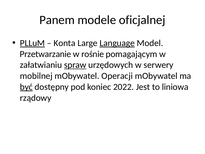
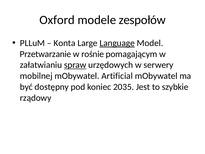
Panem: Panem -> Oxford
oficjalnej: oficjalnej -> zespołów
PLLuM underline: present -> none
Operacji: Operacji -> Artificial
być underline: present -> none
2022: 2022 -> 2035
liniowa: liniowa -> szybkie
